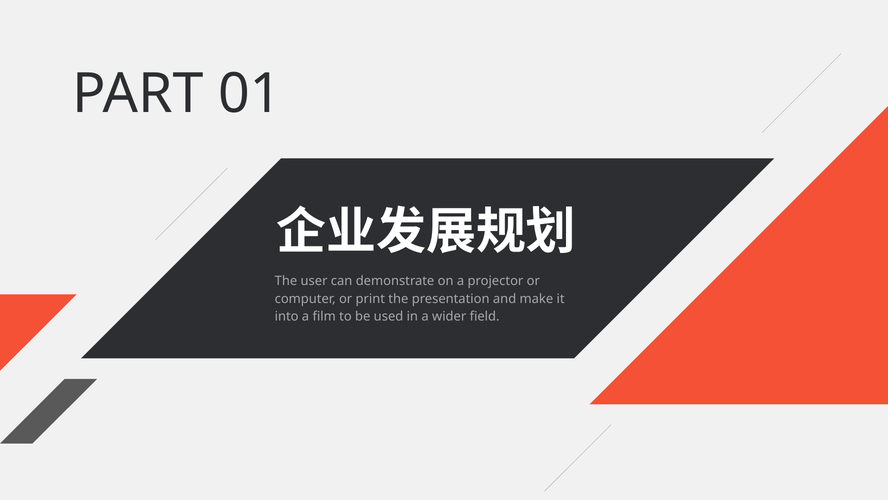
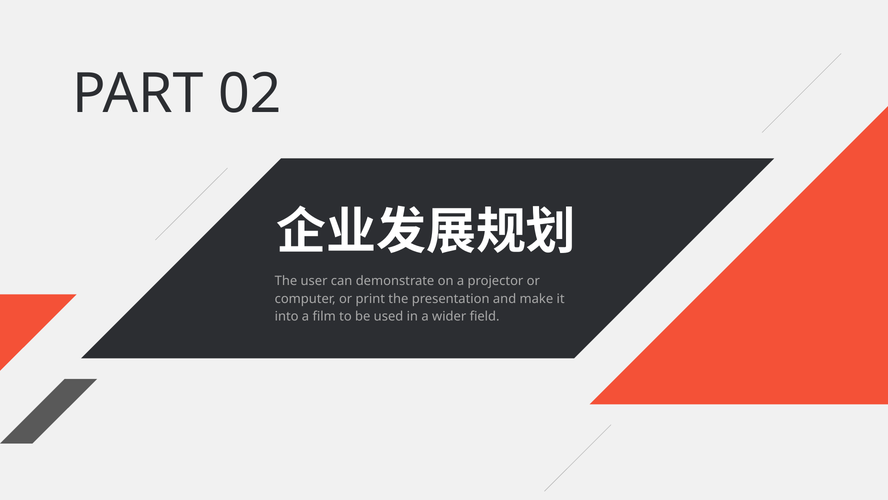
01: 01 -> 02
